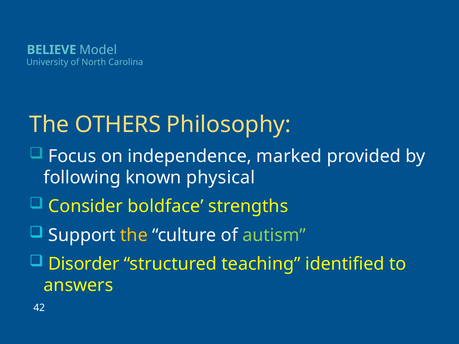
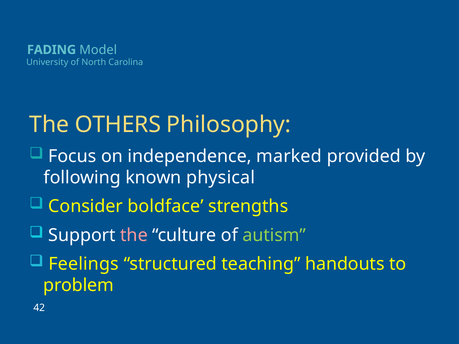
BELIEVE: BELIEVE -> FADING
the at (134, 235) colour: yellow -> pink
Disorder: Disorder -> Feelings
identified: identified -> handouts
answers: answers -> problem
